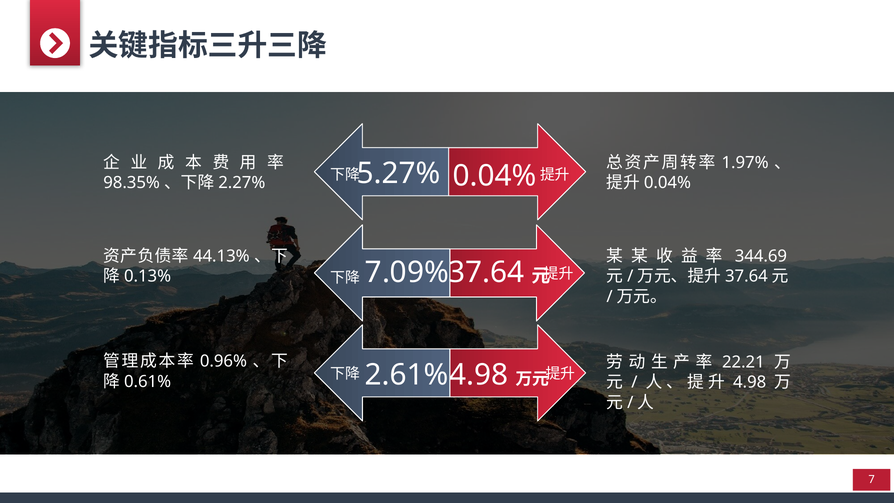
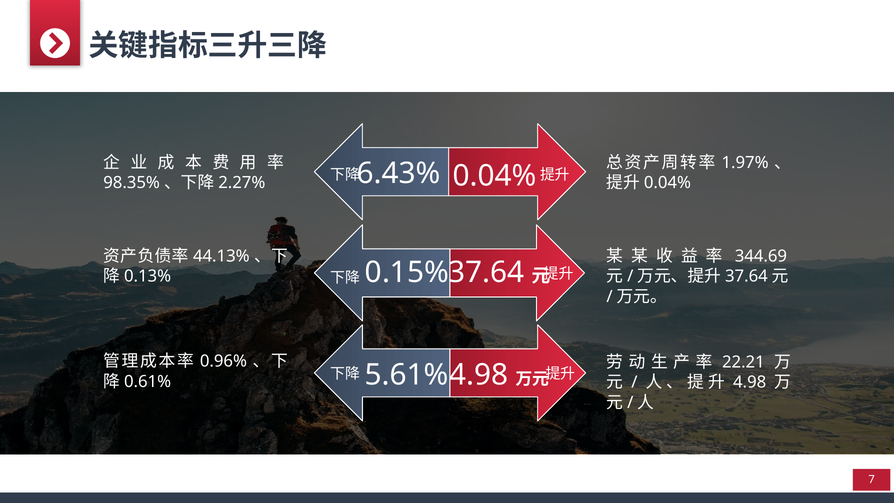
5.27%: 5.27% -> 6.43%
7.09%: 7.09% -> 0.15%
2.61%: 2.61% -> 5.61%
